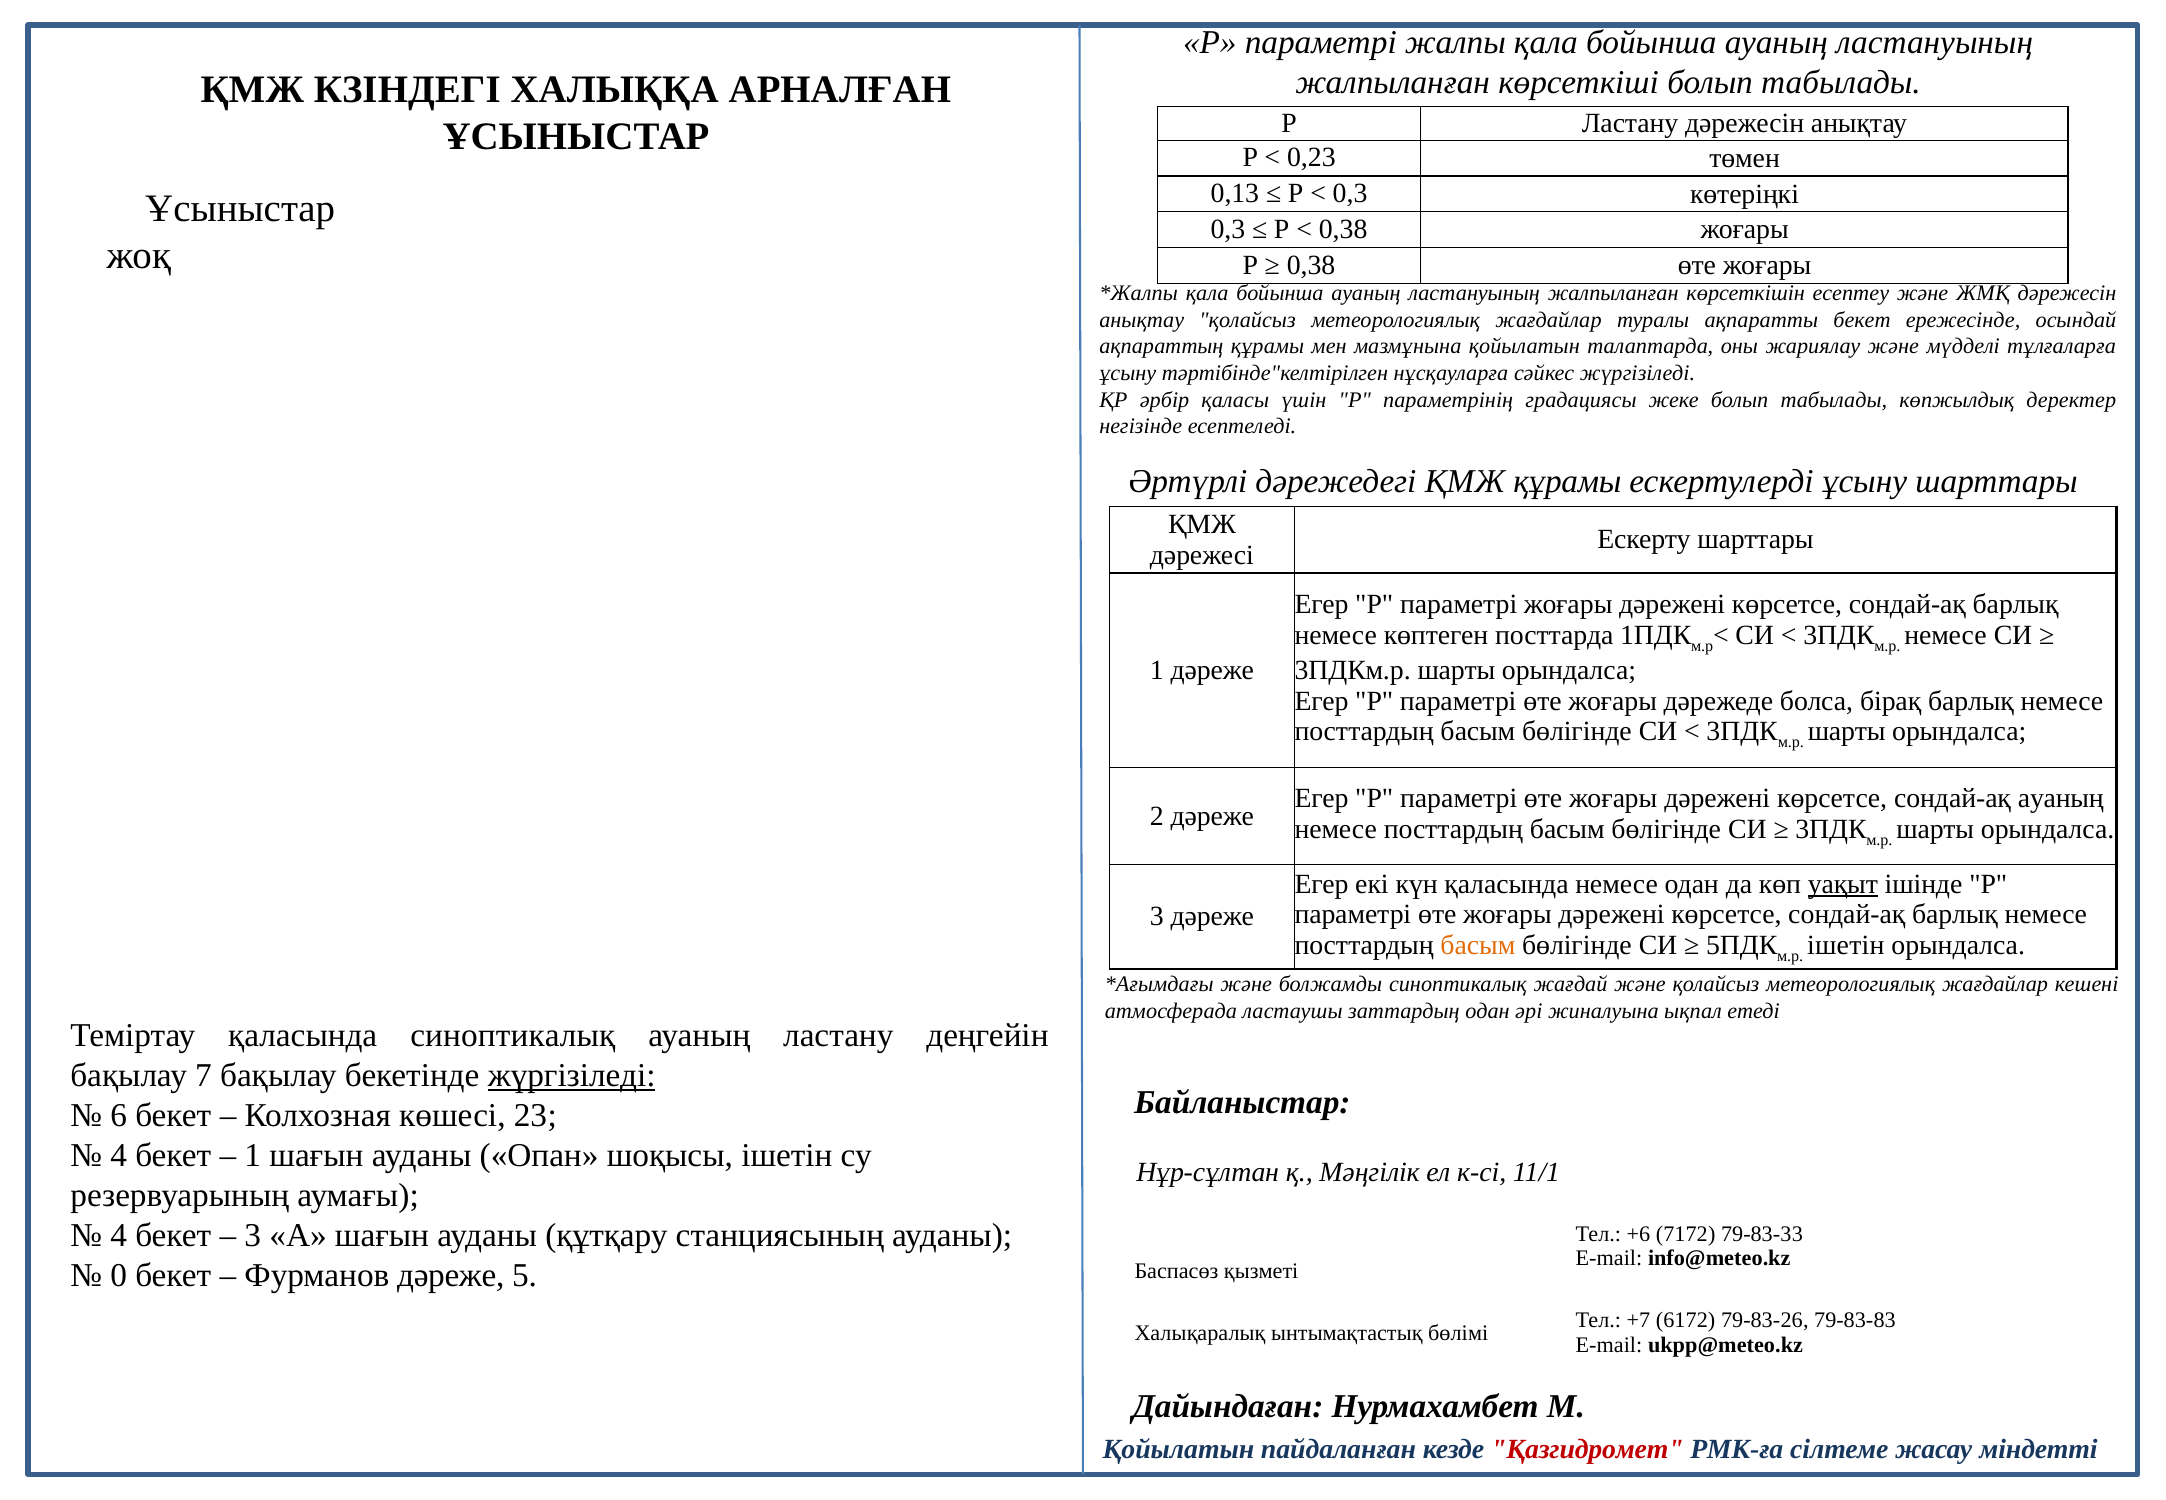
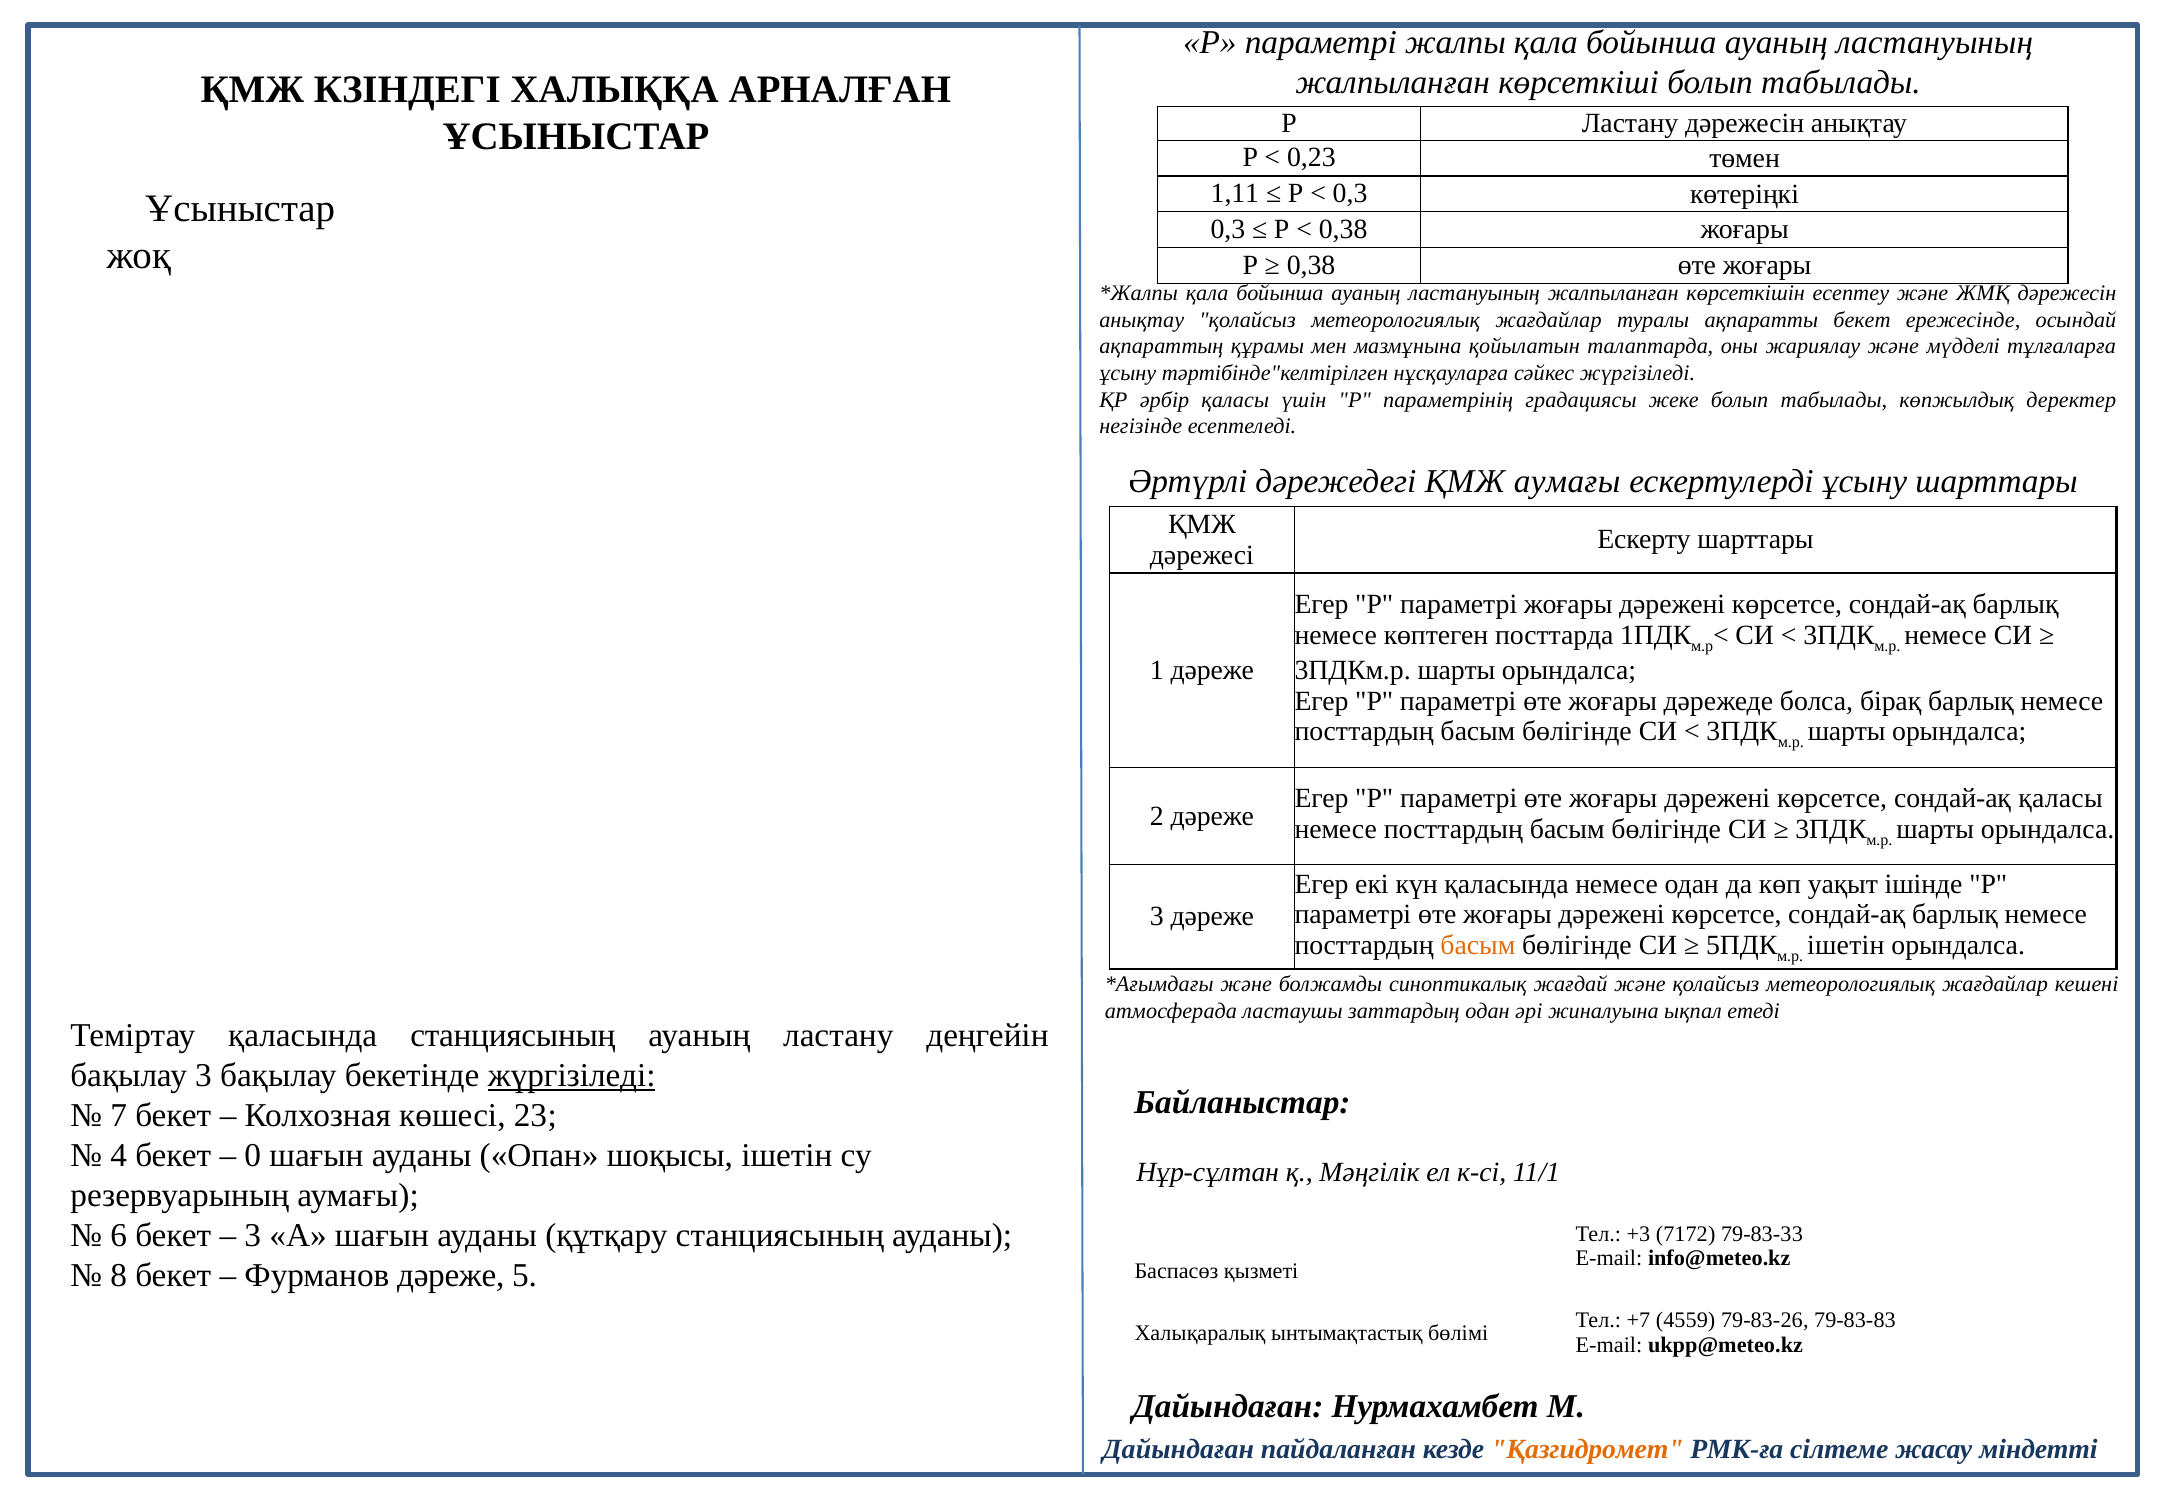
0,13: 0,13 -> 1,11
ҚМЖ құрамы: құрамы -> аумағы
сондай-ақ ауаның: ауаның -> қаласы
уақыт underline: present -> none
қаласында синоптикалық: синоптикалық -> станциясының
бақылау 7: 7 -> 3
6: 6 -> 7
1 at (253, 1155): 1 -> 0
4 at (119, 1235): 4 -> 6
+6: +6 -> +3
0: 0 -> 8
6172: 6172 -> 4559
Қойылатын at (1178, 1448): Қойылатын -> Дайындаған
Қазгидромет colour: red -> orange
